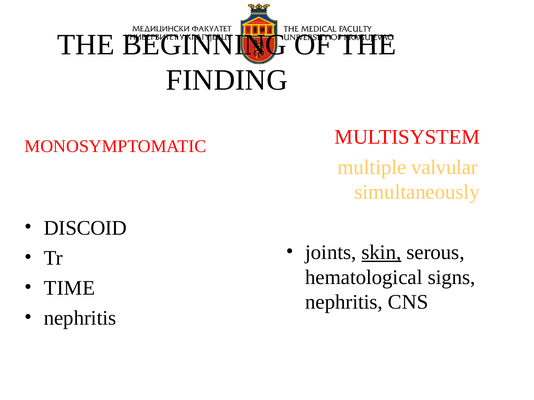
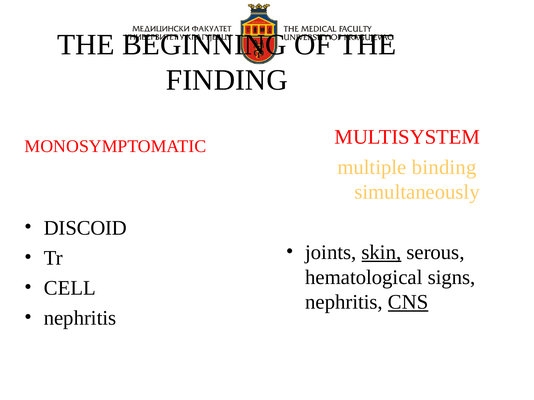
valvular: valvular -> binding
TIME: TIME -> CELL
CNS underline: none -> present
